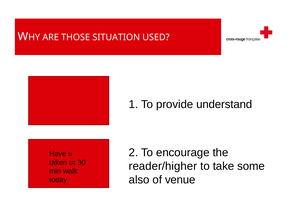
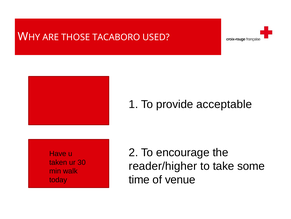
SITUATION: SITUATION -> TACABORO
understand: understand -> acceptable
also: also -> time
